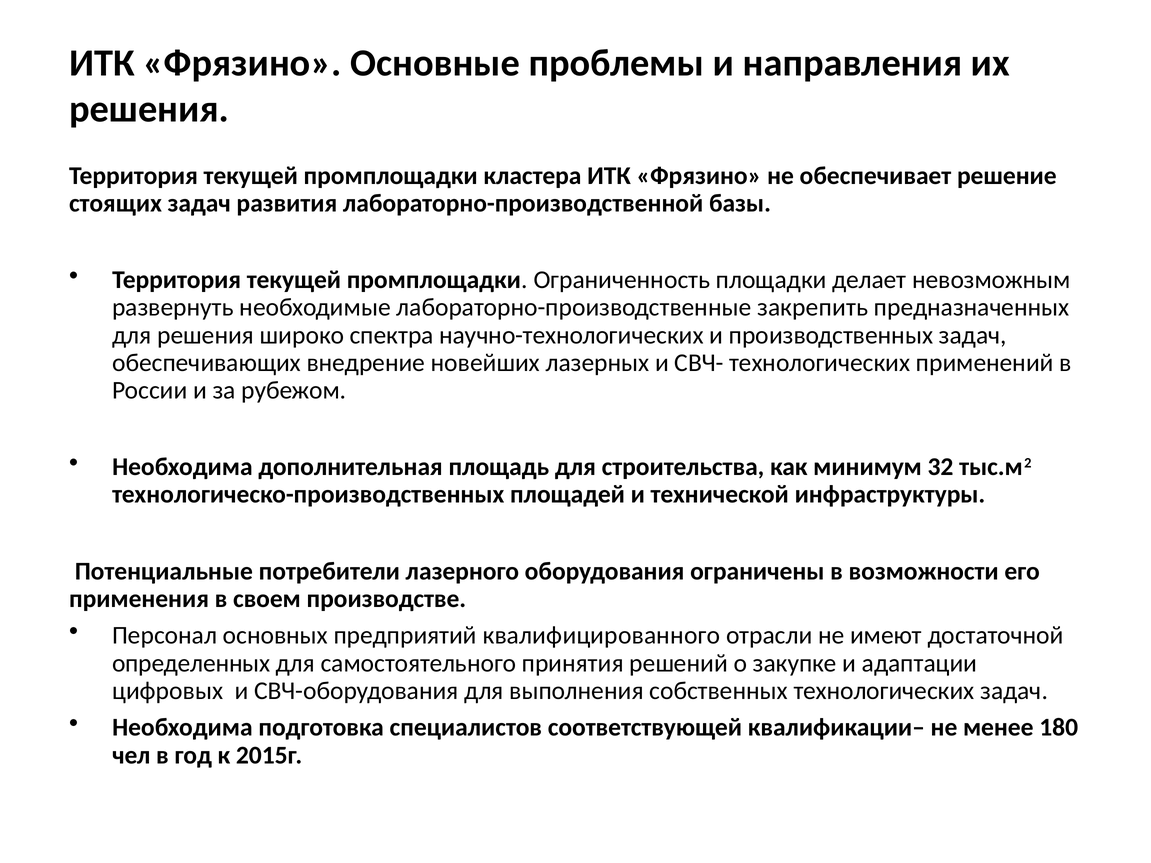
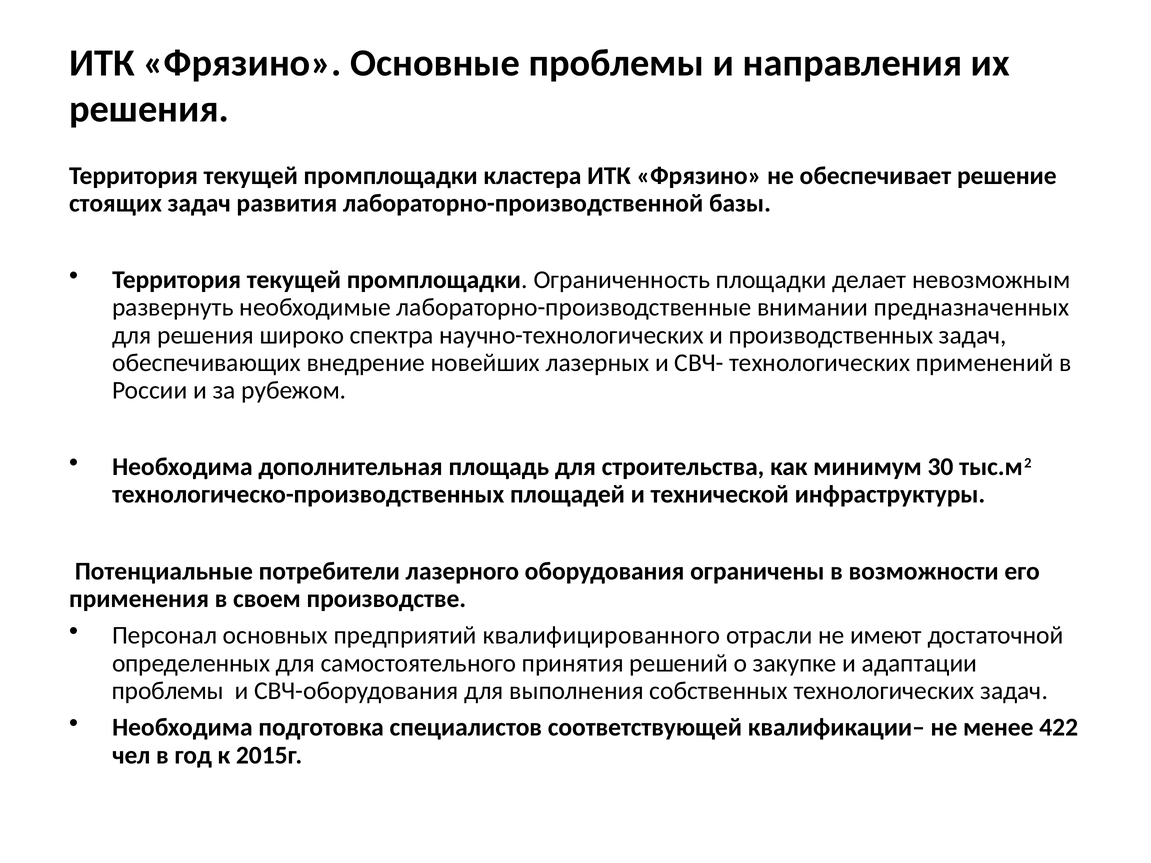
закрепить: закрепить -> внимании
32: 32 -> 30
цифровых at (168, 691): цифровых -> проблемы
180: 180 -> 422
